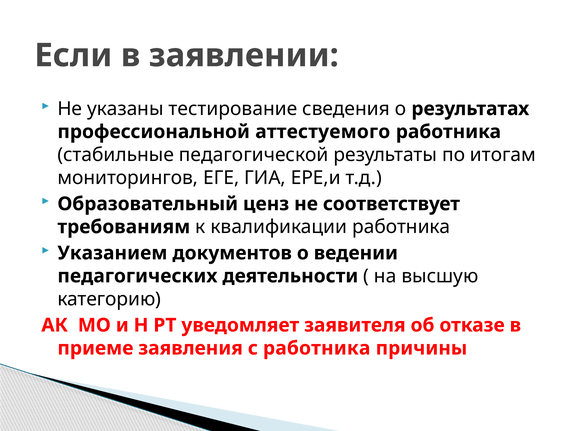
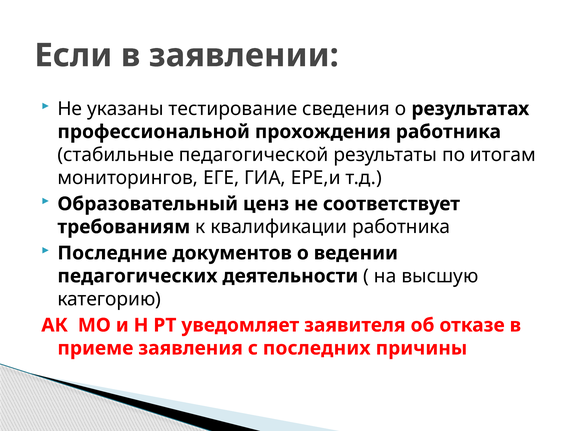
аттестуемого: аттестуемого -> прохождения
Указанием: Указанием -> Последние
с работника: работника -> последних
